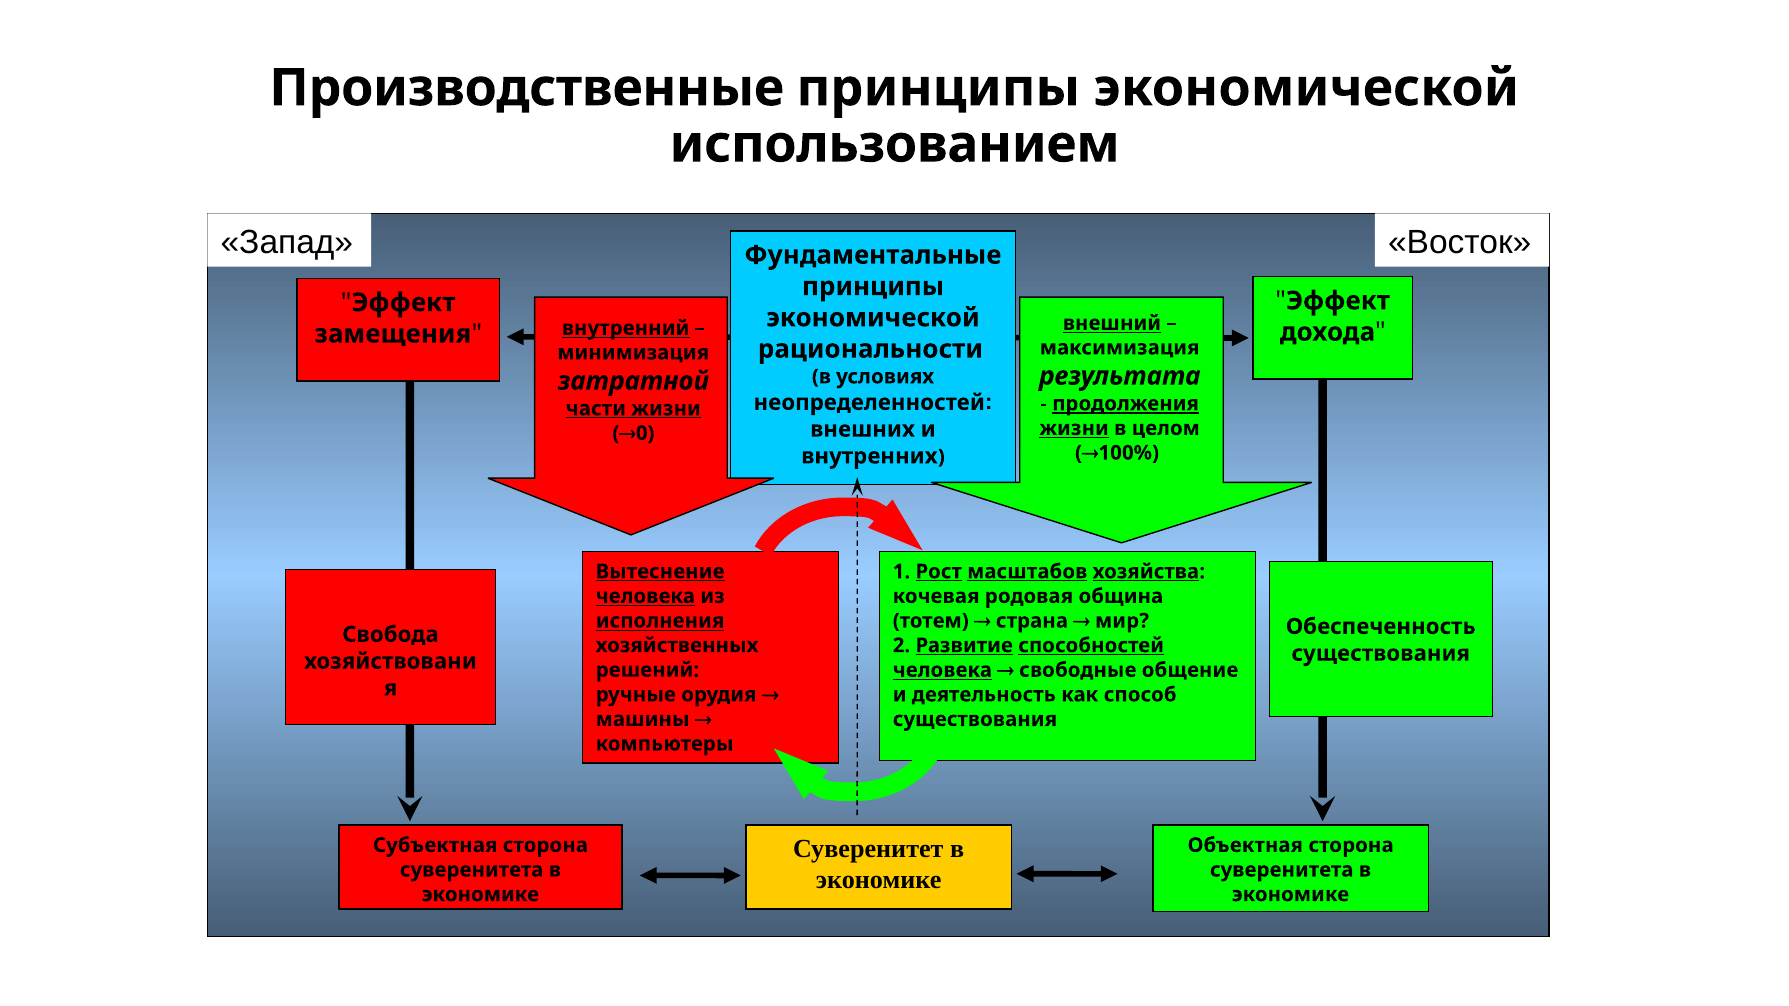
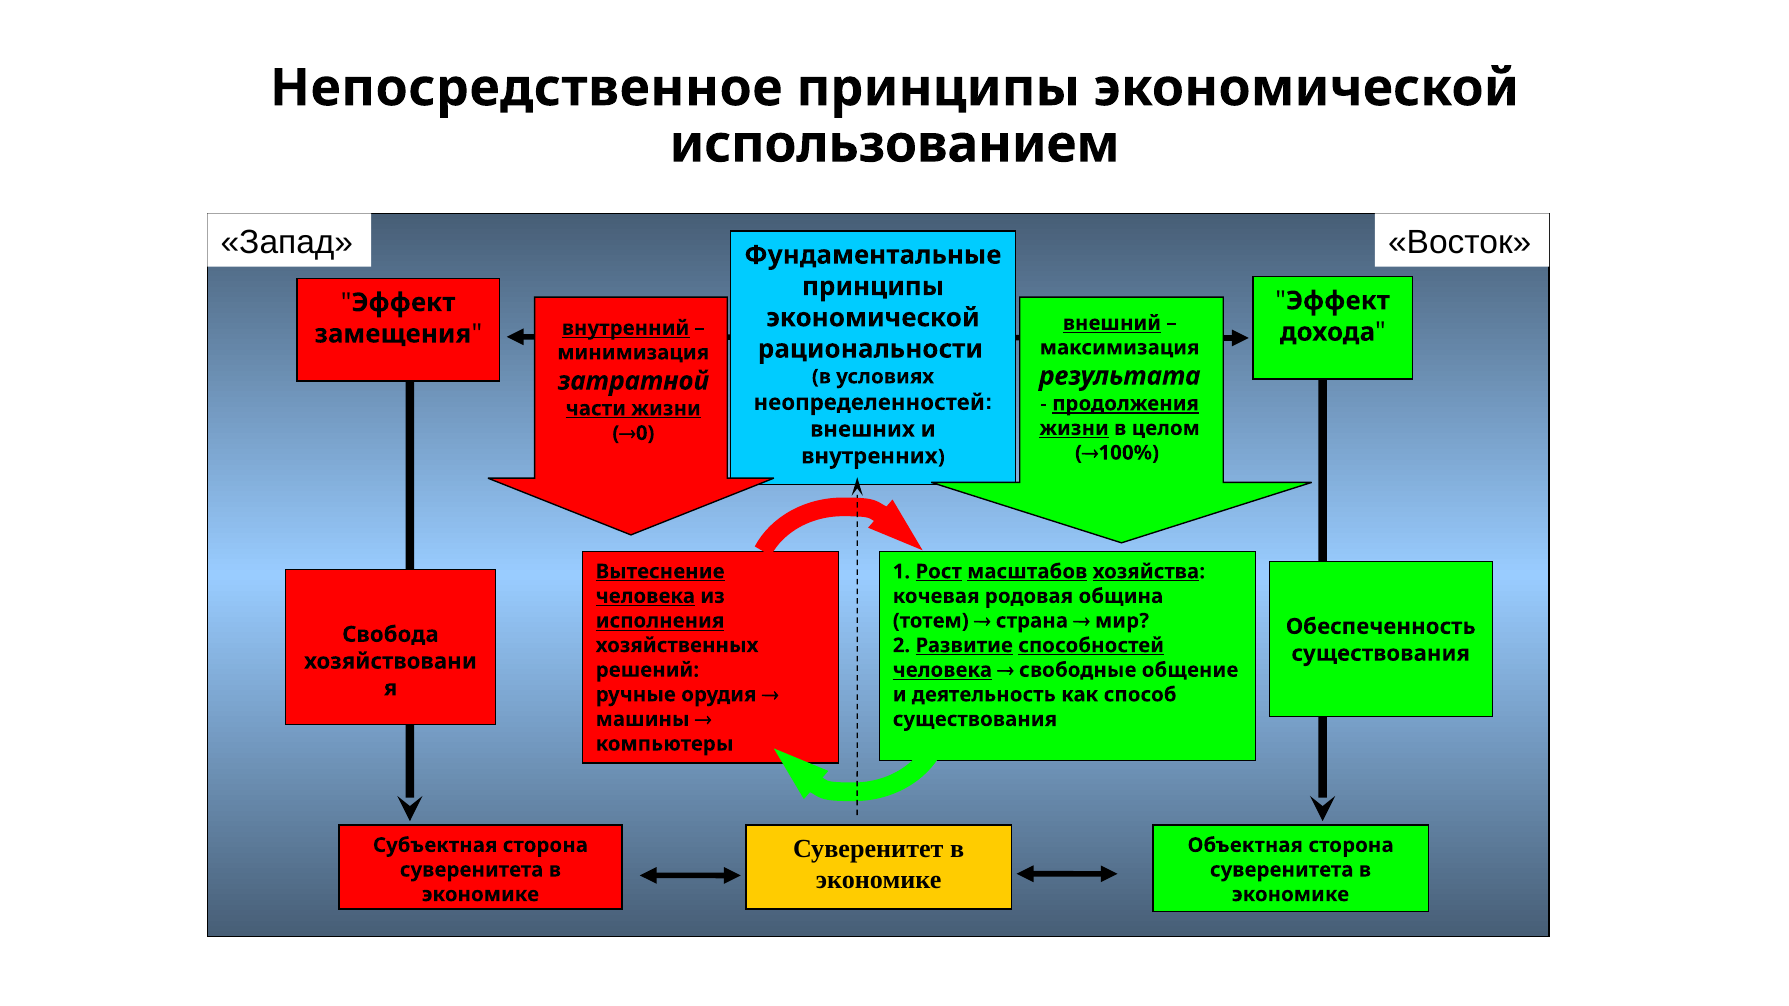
Производственные: Производственные -> Непосредственное
